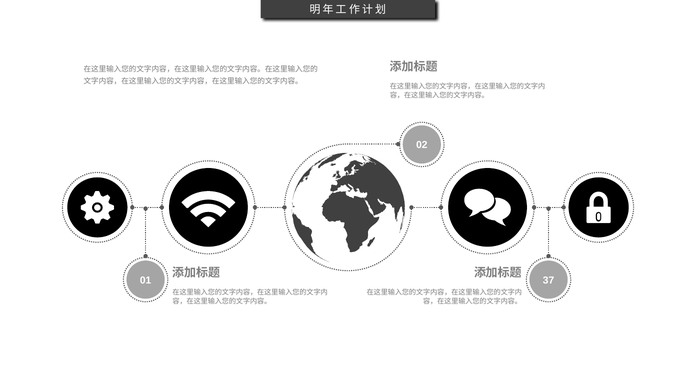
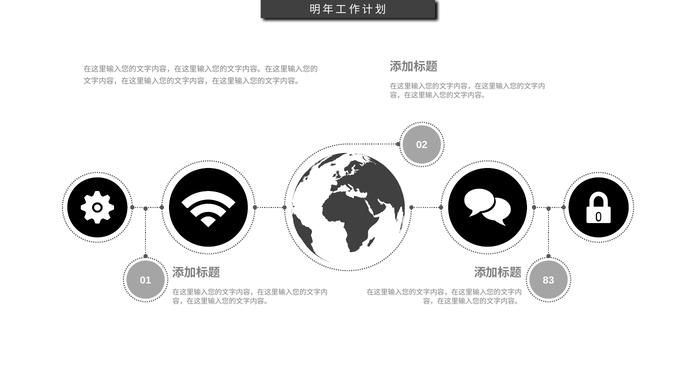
37: 37 -> 83
